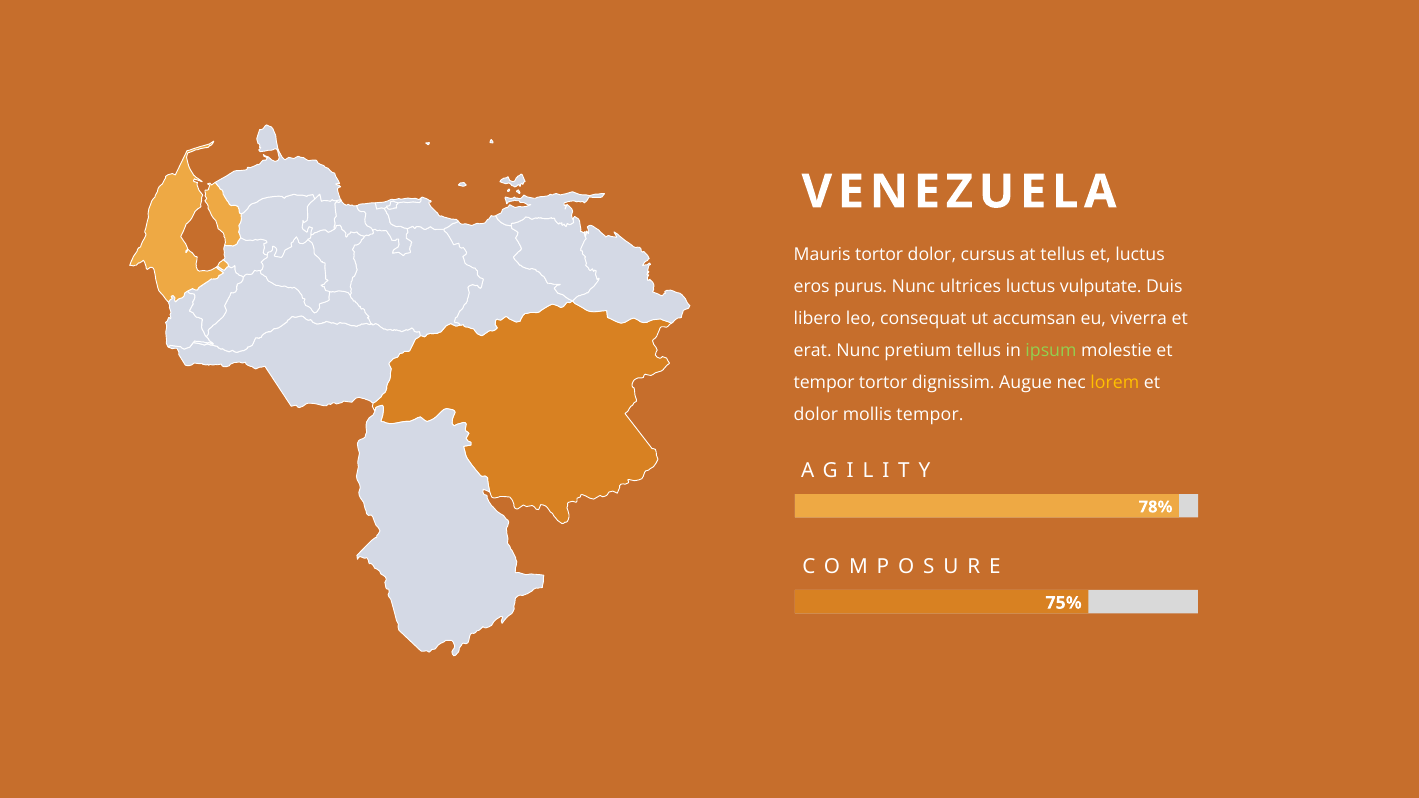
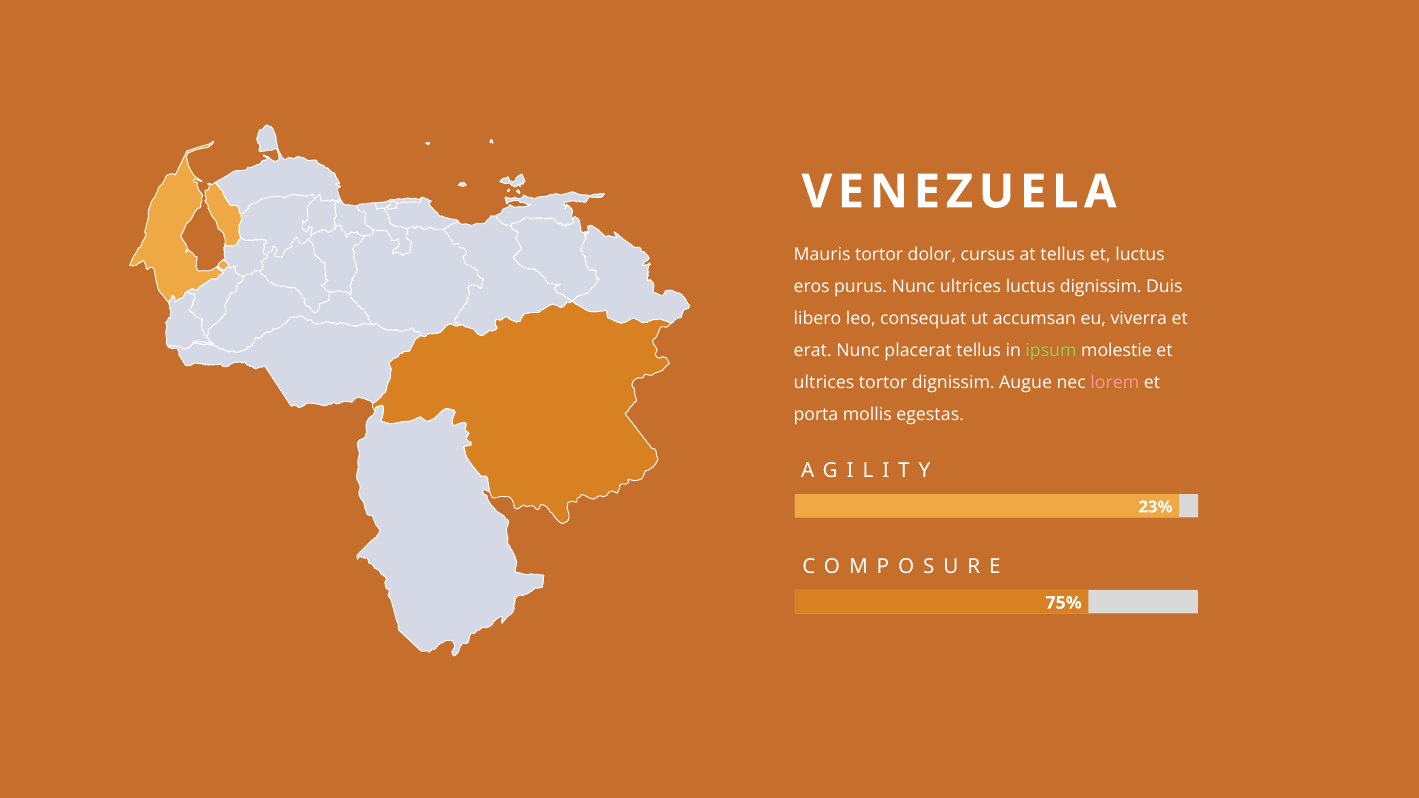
luctus vulputate: vulputate -> dignissim
pretium: pretium -> placerat
tempor at (824, 383): tempor -> ultrices
lorem colour: yellow -> pink
dolor at (816, 415): dolor -> porta
mollis tempor: tempor -> egestas
78%: 78% -> 23%
